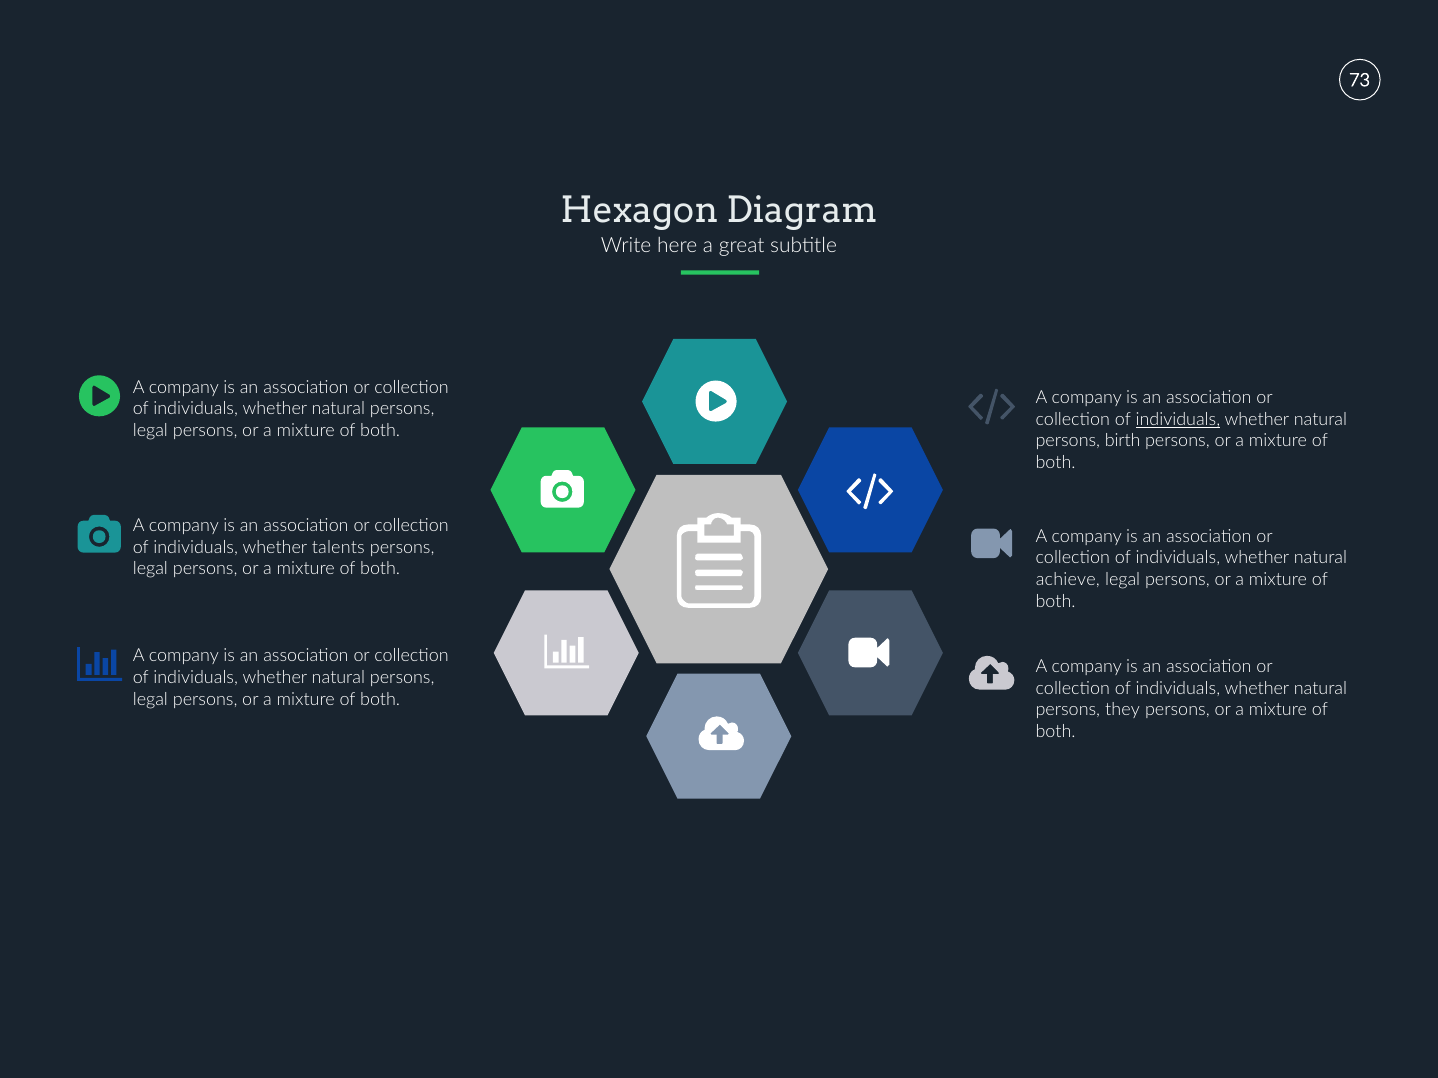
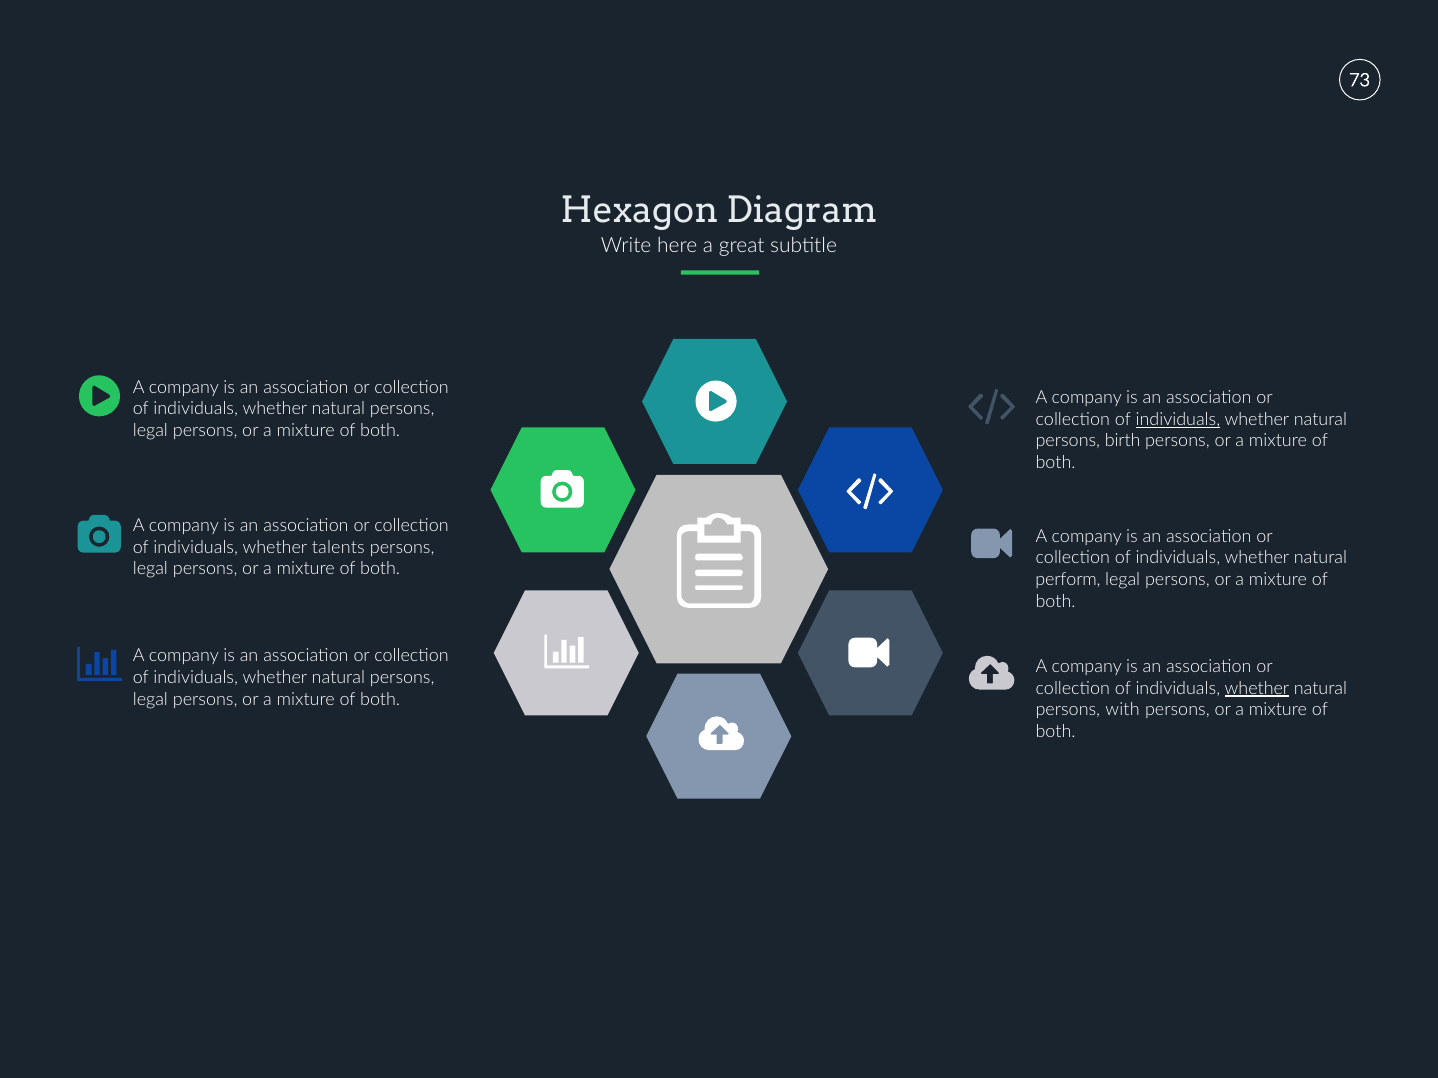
achieve: achieve -> perform
whether at (1257, 689) underline: none -> present
they: they -> with
